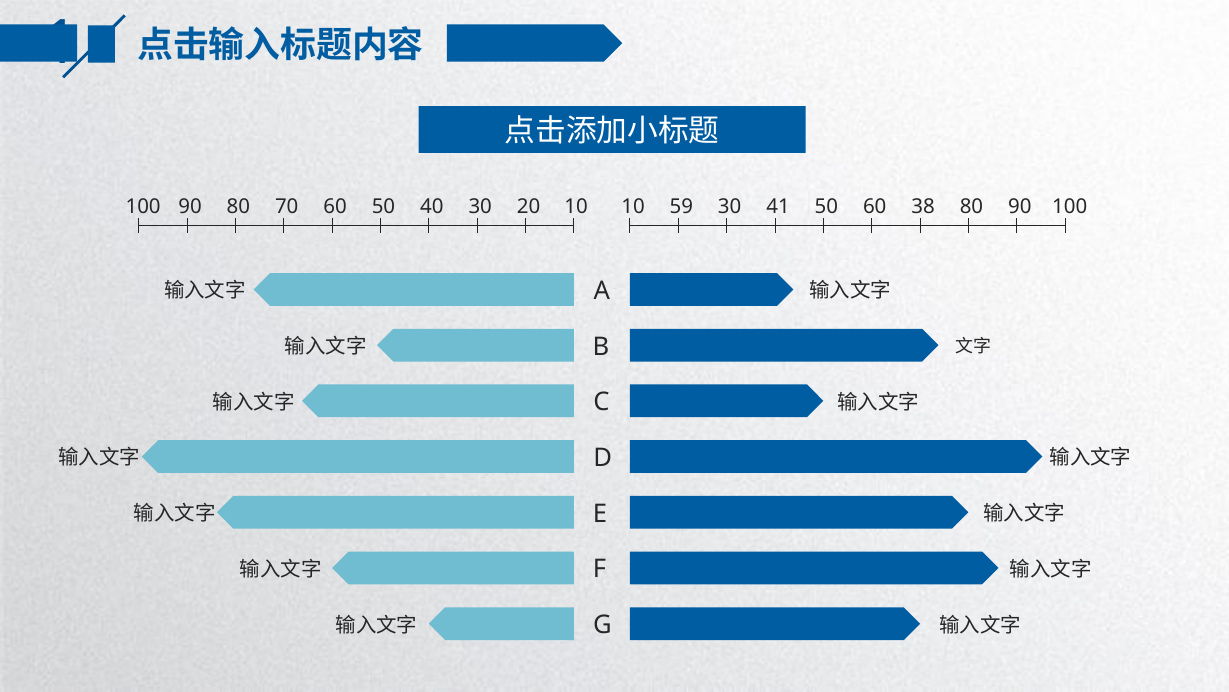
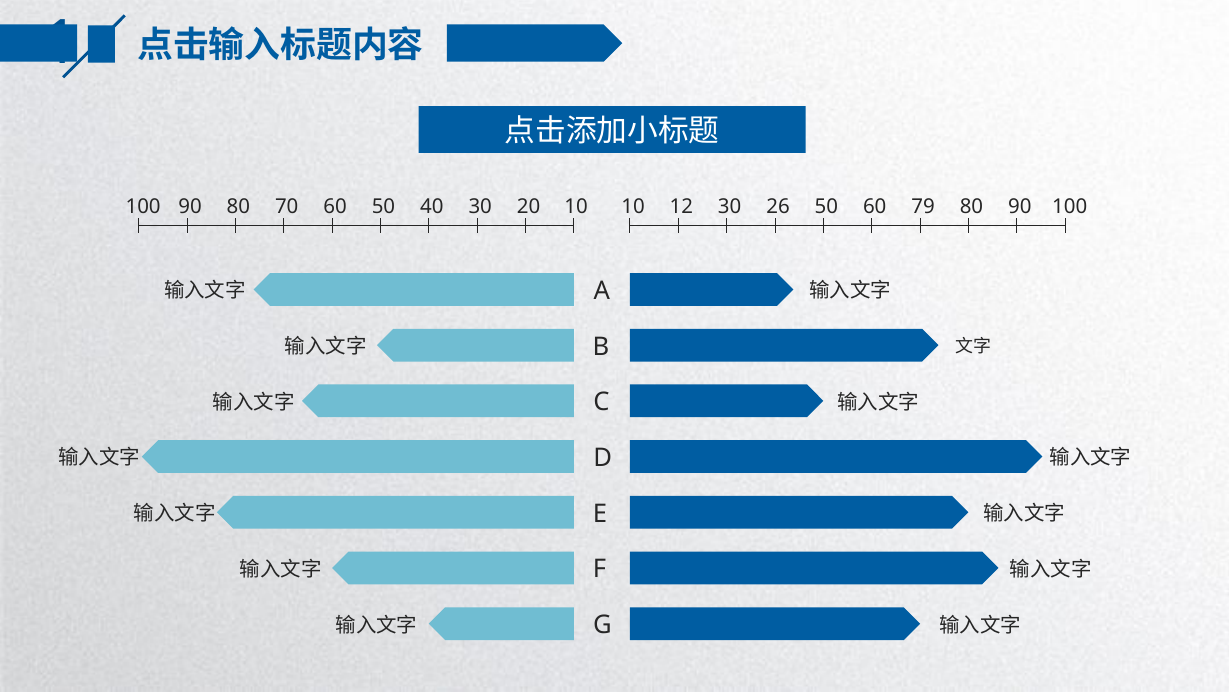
59: 59 -> 12
41: 41 -> 26
38: 38 -> 79
